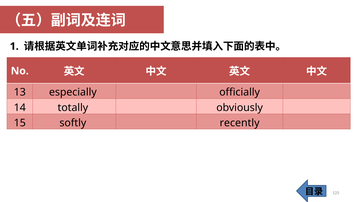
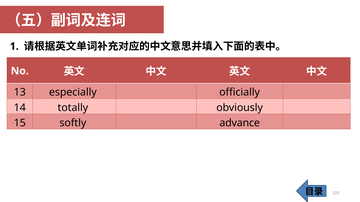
recently: recently -> advance
